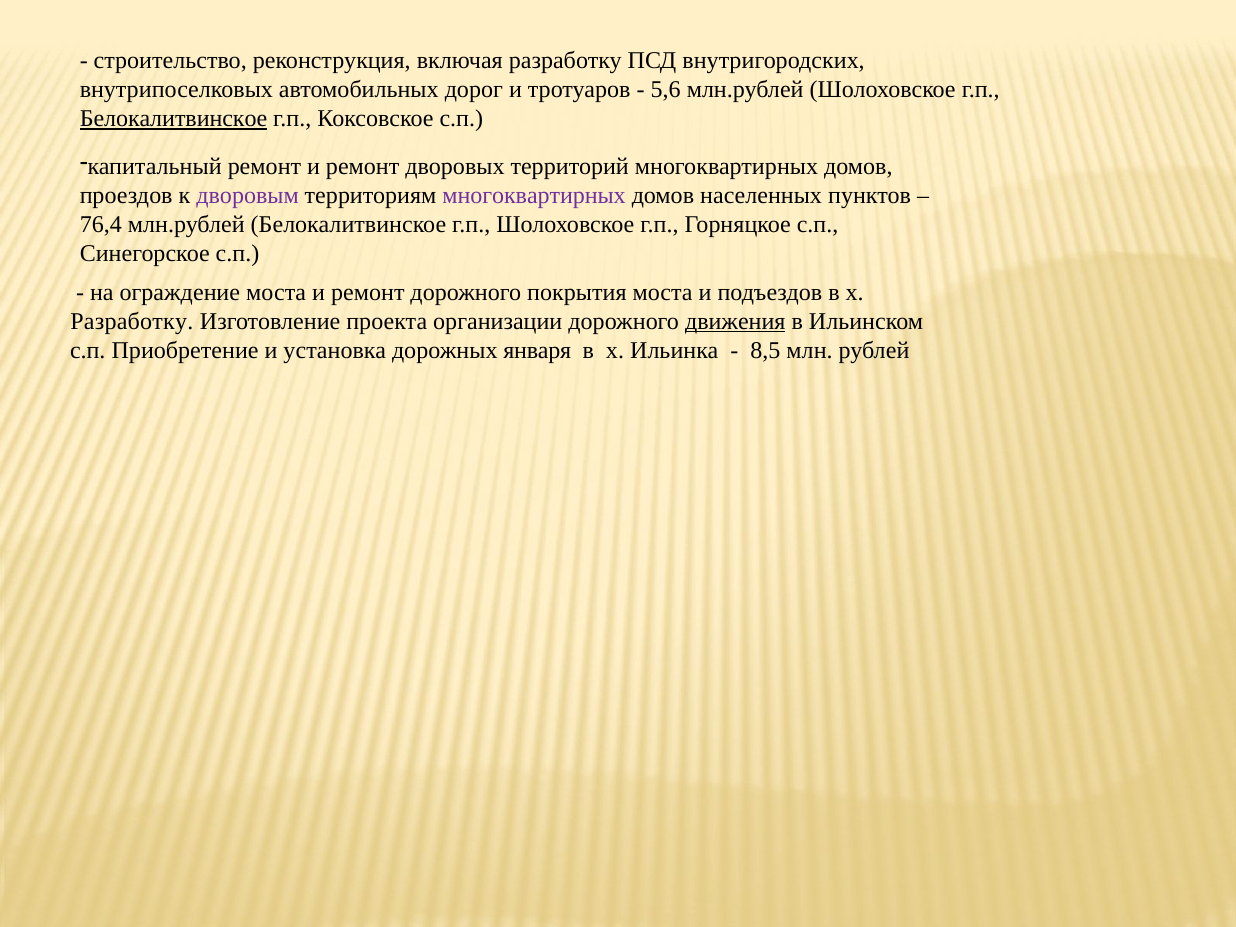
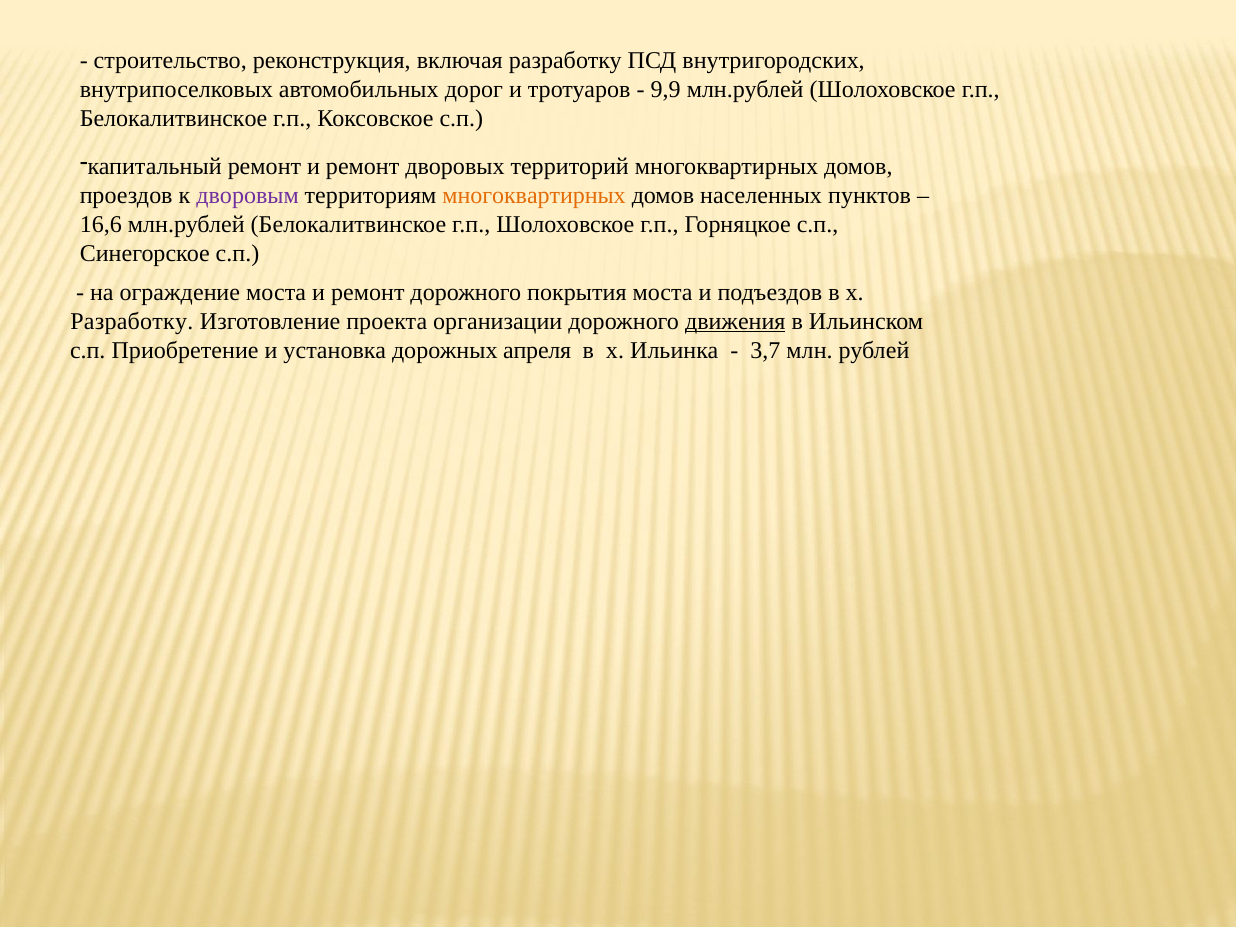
5,6: 5,6 -> 9,9
Белокалитвинское at (173, 119) underline: present -> none
многоквартирных at (534, 196) colour: purple -> orange
76,4: 76,4 -> 16,6
января: января -> апреля
8,5: 8,5 -> 3,7
